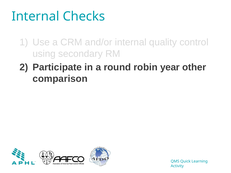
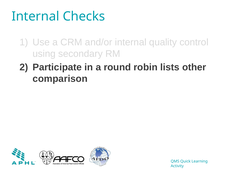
year: year -> lists
